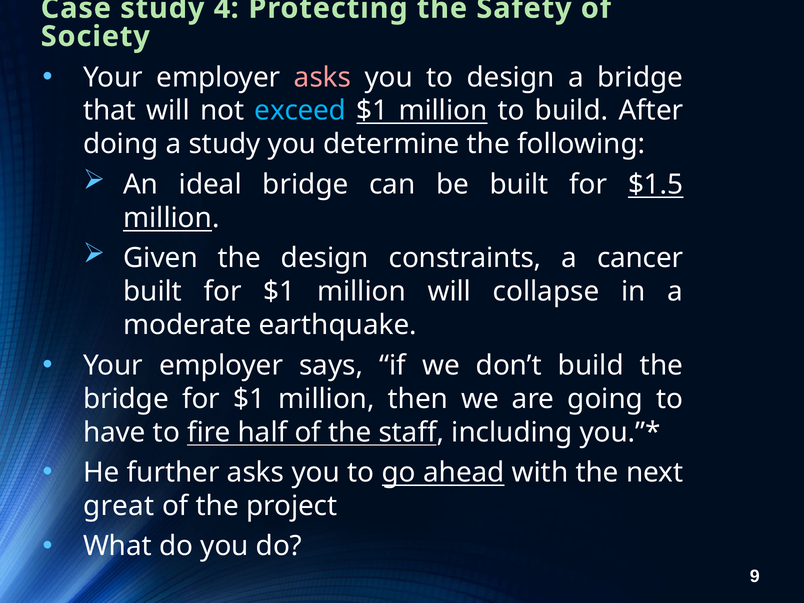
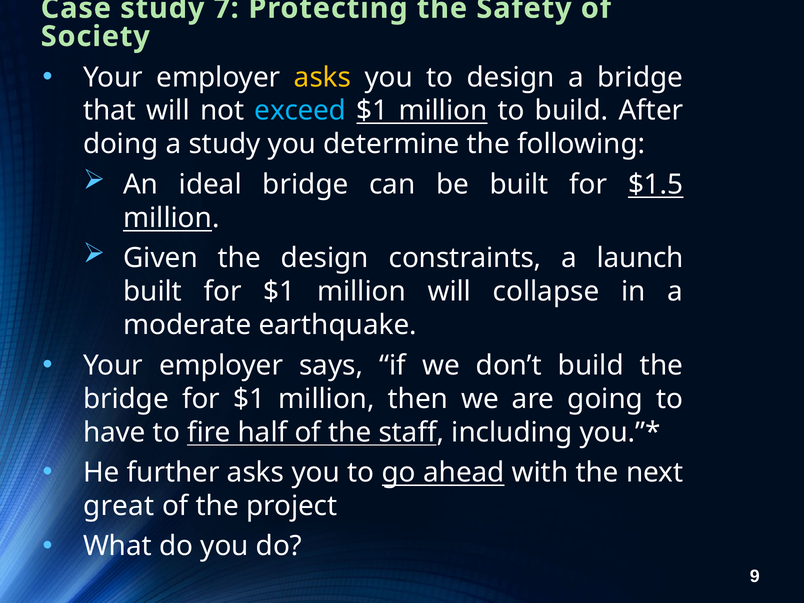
4: 4 -> 7
asks at (322, 77) colour: pink -> yellow
cancer: cancer -> launch
